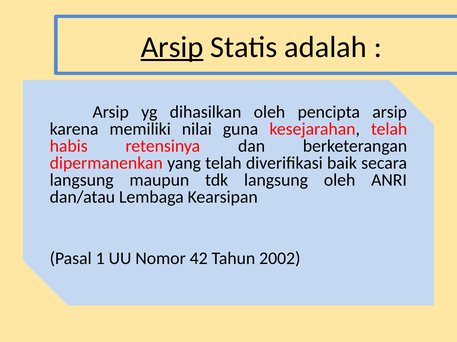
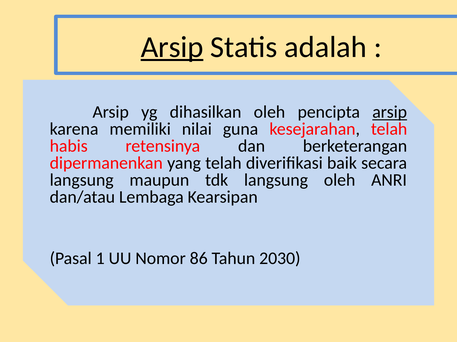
arsip at (390, 112) underline: none -> present
42: 42 -> 86
2002: 2002 -> 2030
